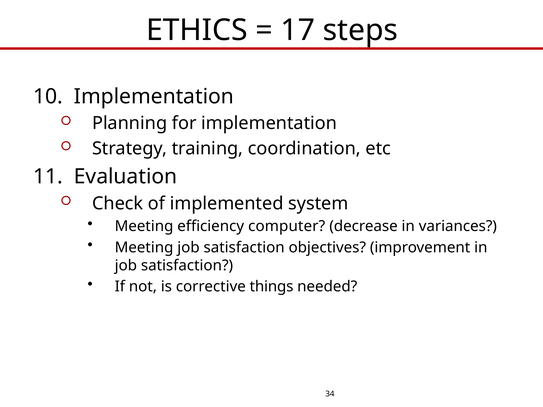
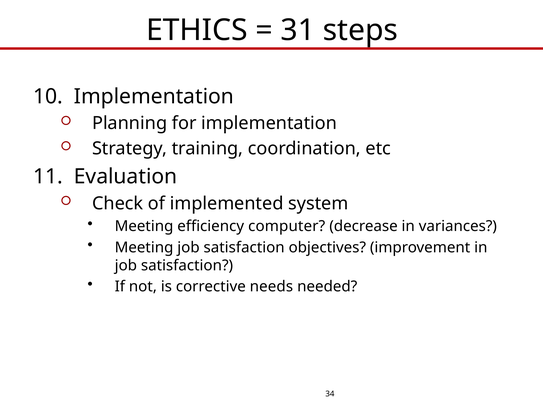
17: 17 -> 31
things: things -> needs
